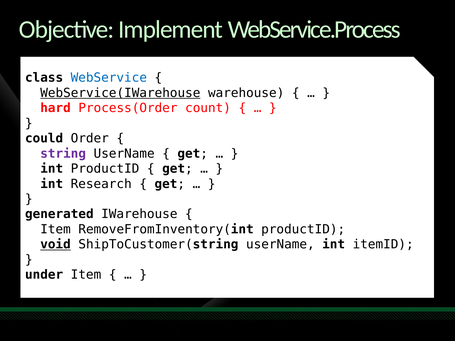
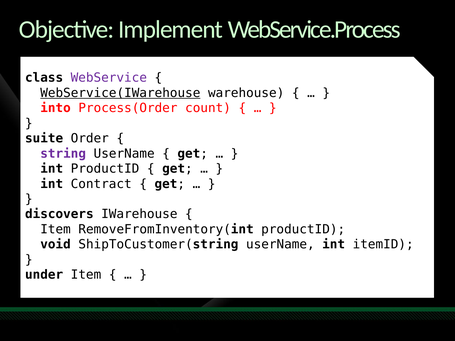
WebService colour: blue -> purple
hard: hard -> into
could: could -> suite
Research: Research -> Contract
generated: generated -> discovers
void underline: present -> none
